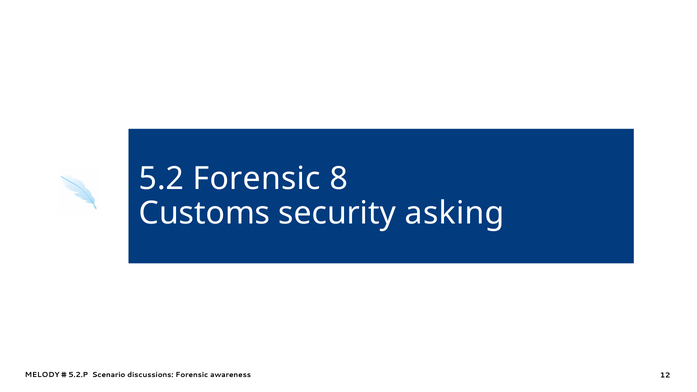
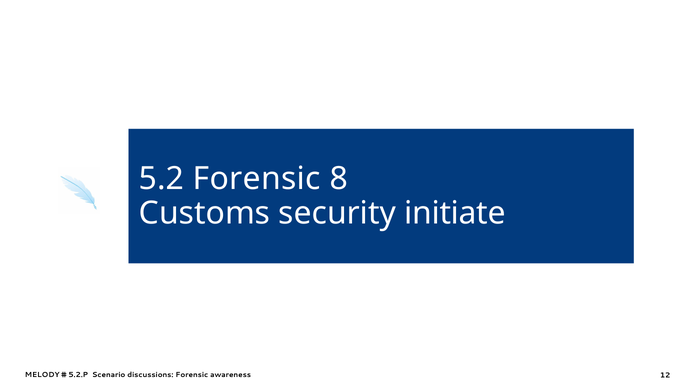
asking: asking -> initiate
